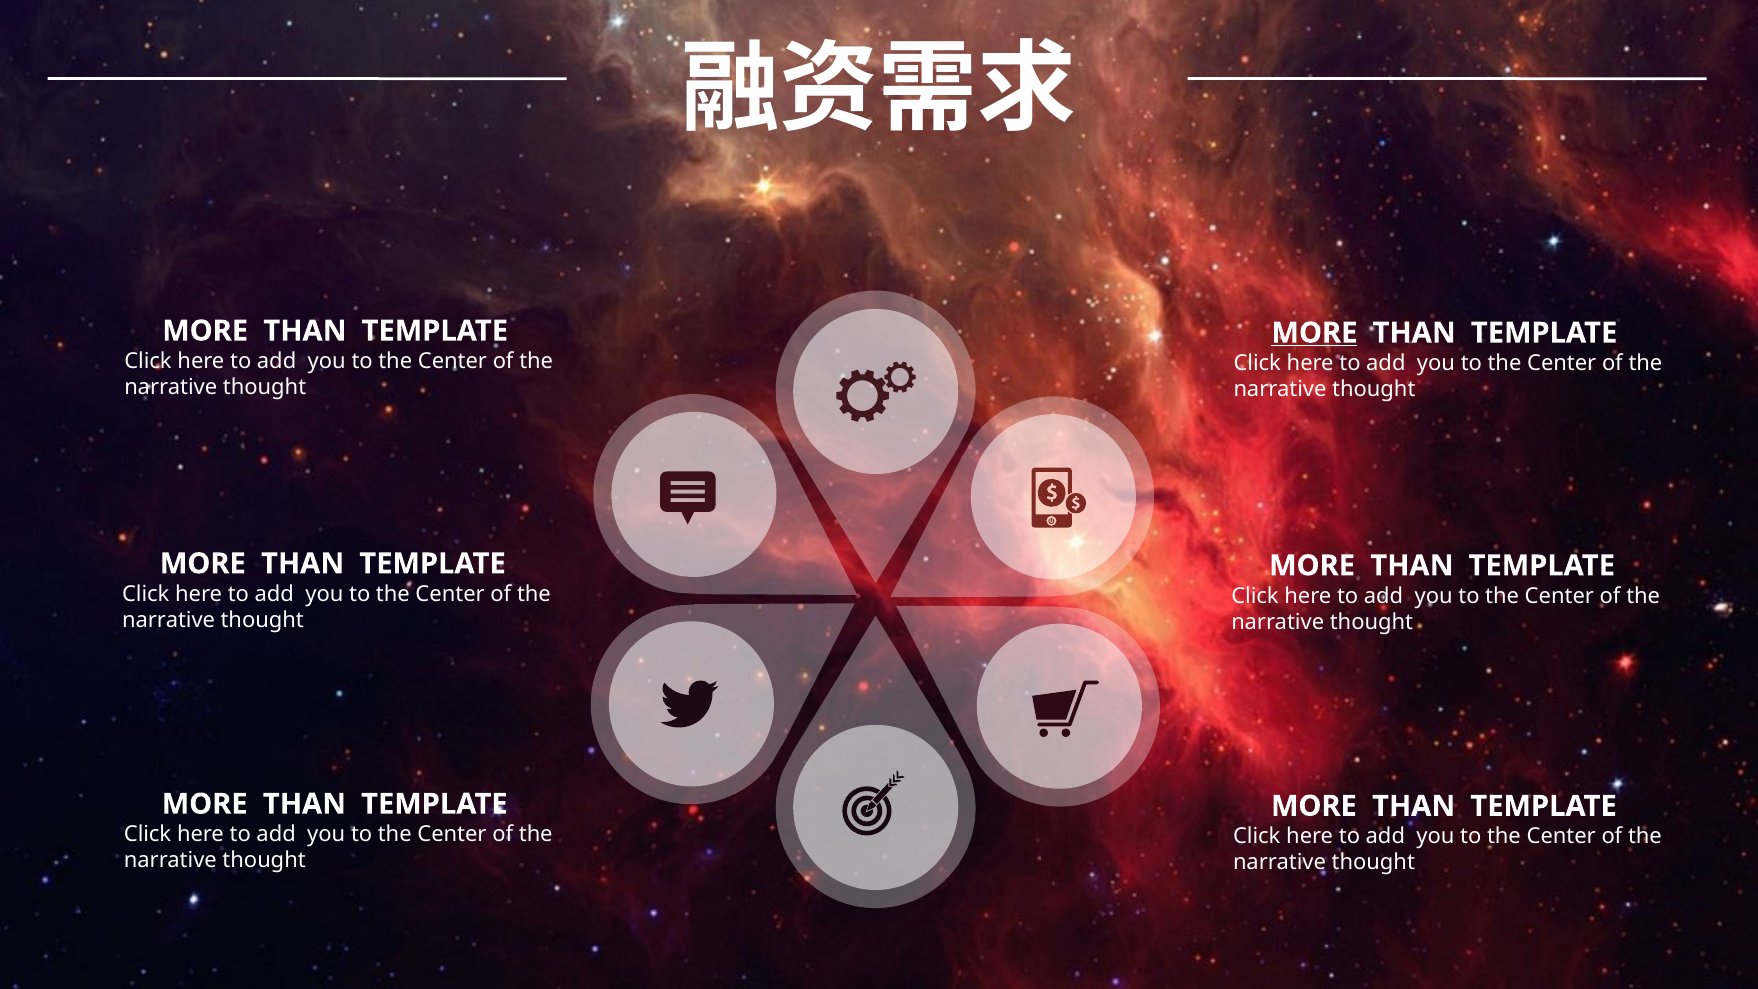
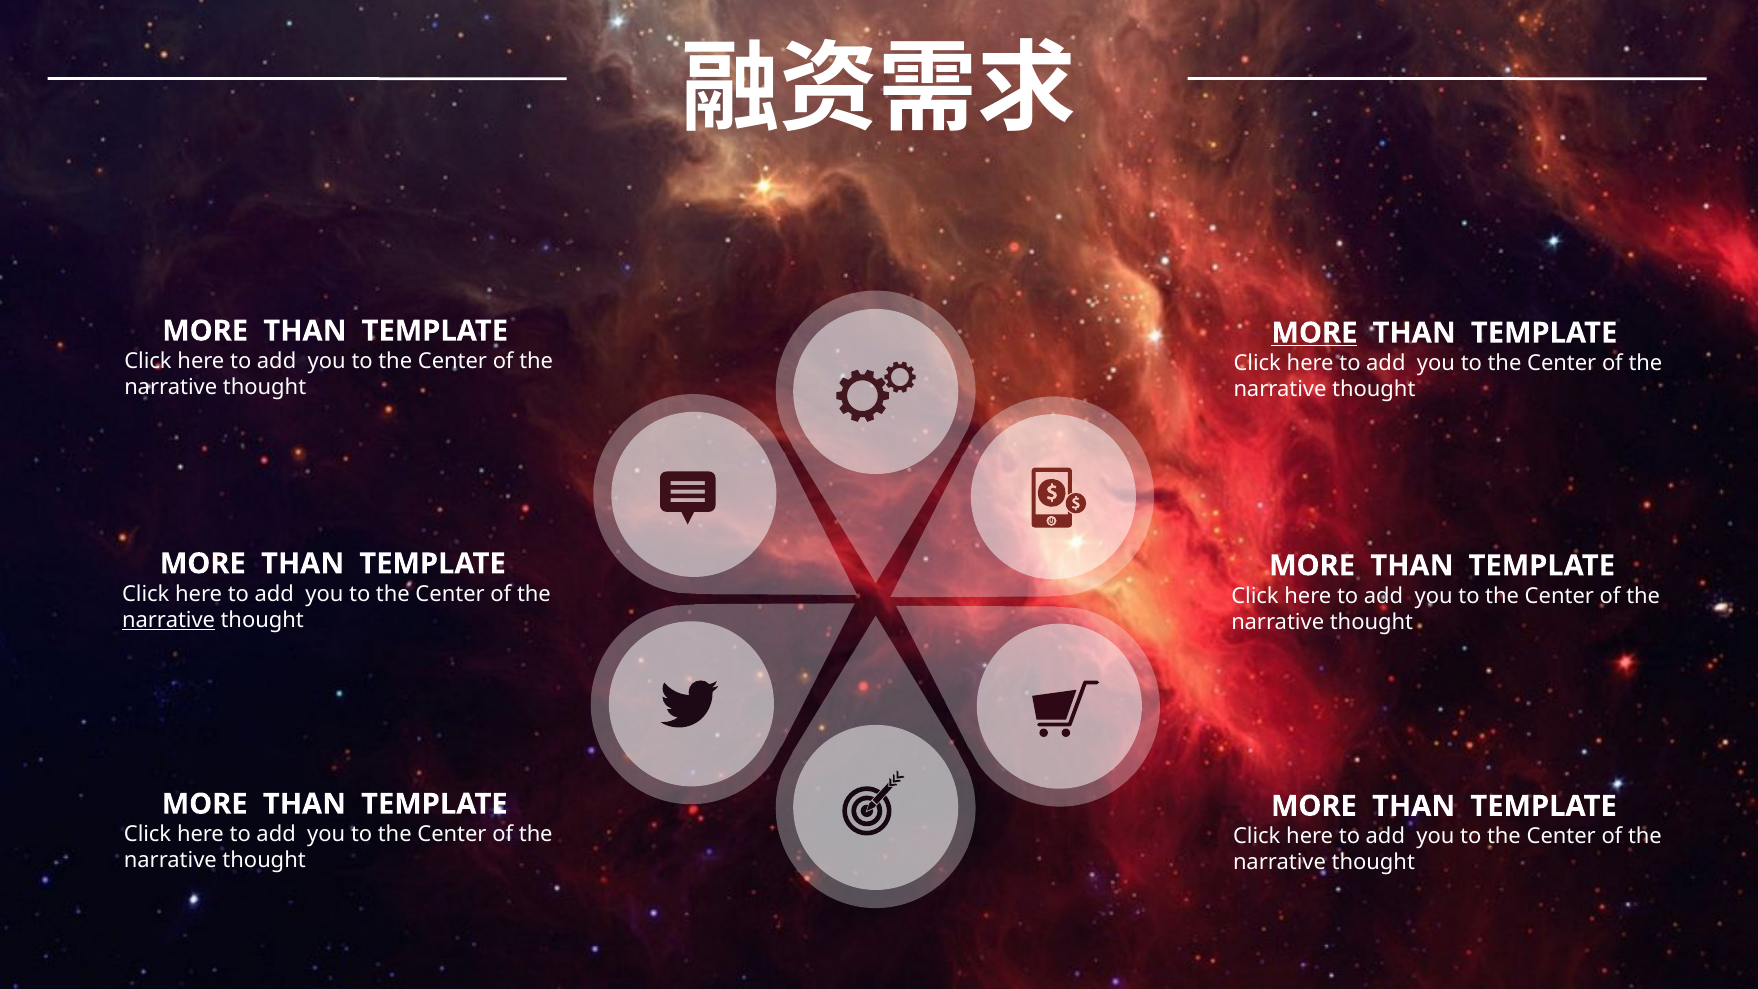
narrative at (169, 620) underline: none -> present
